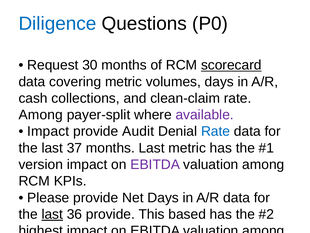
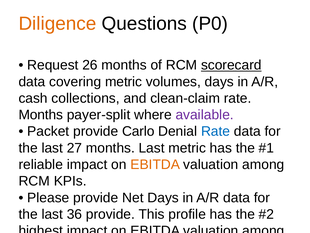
Diligence colour: blue -> orange
30: 30 -> 26
Among at (41, 115): Among -> Months
Impact at (48, 131): Impact -> Packet
Audit: Audit -> Carlo
37: 37 -> 27
version: version -> reliable
EBITDA at (155, 164) colour: purple -> orange
last at (52, 214) underline: present -> none
based: based -> profile
